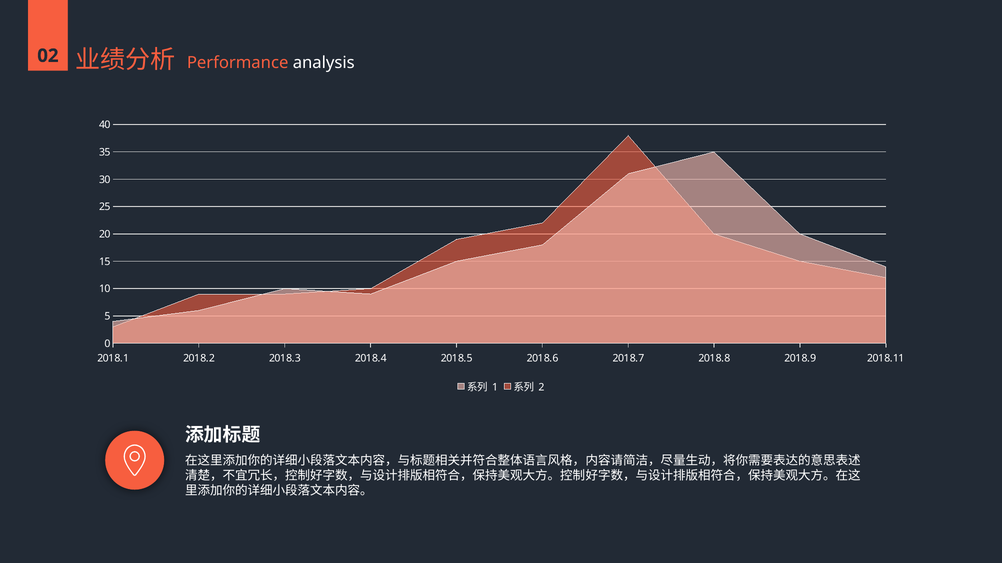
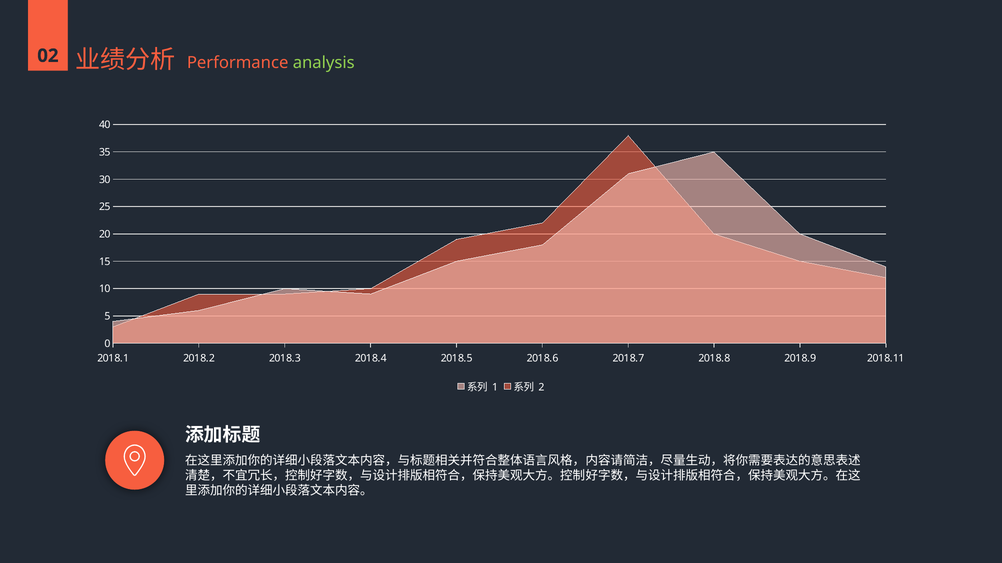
analysis colour: white -> light green
